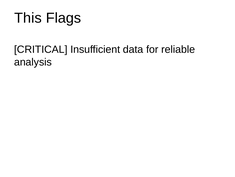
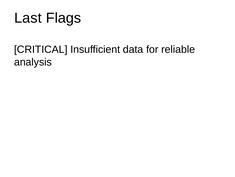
This: This -> Last
